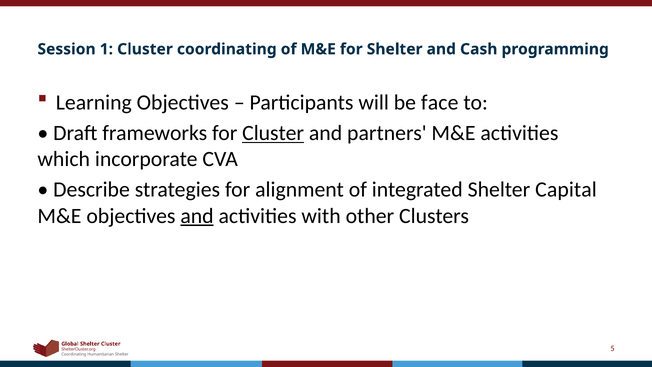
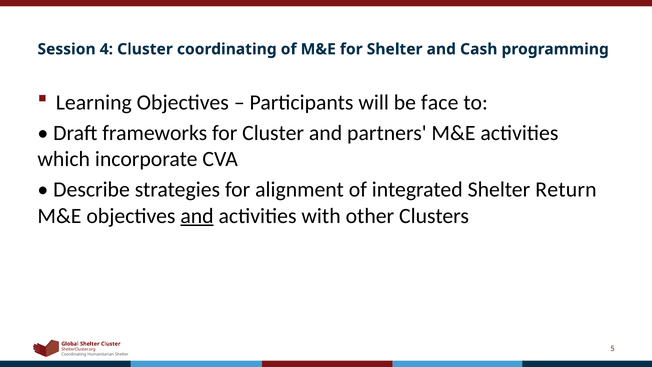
1: 1 -> 4
Cluster at (273, 133) underline: present -> none
Capital: Capital -> Return
